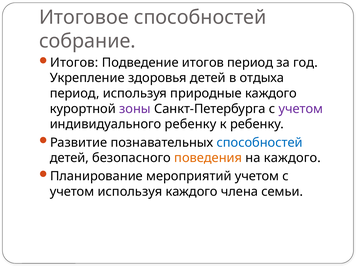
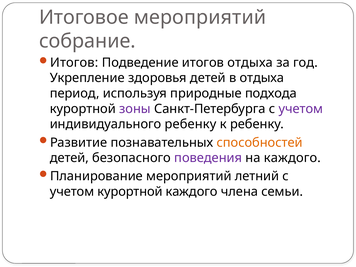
Итоговое способностей: способностей -> мероприятий
итогов период: период -> отдыха
природные каждого: каждого -> подхода
способностей at (260, 143) colour: blue -> orange
поведения colour: orange -> purple
мероприятий учетом: учетом -> летний
учетом используя: используя -> курортной
